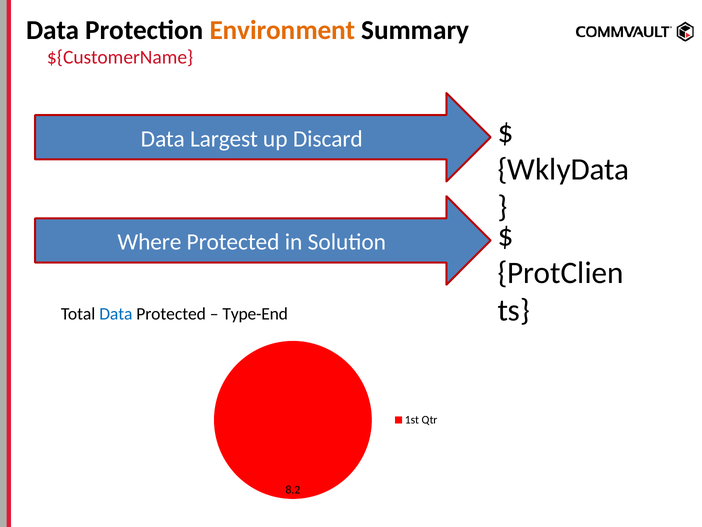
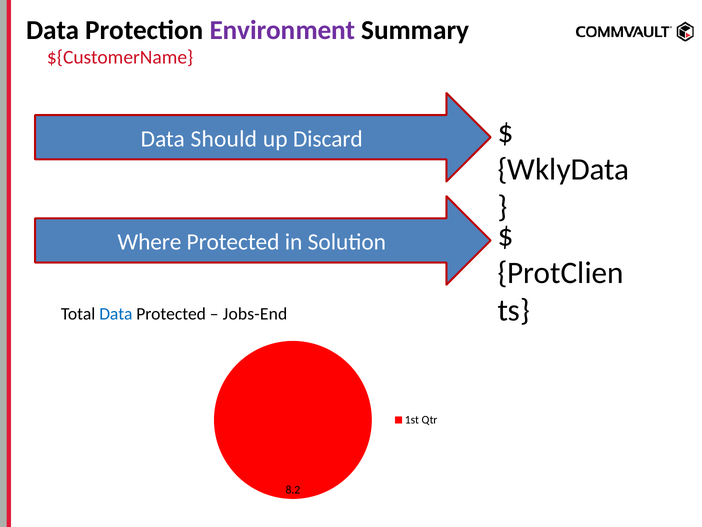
Environment colour: orange -> purple
Largest: Largest -> Should
Type-End: Type-End -> Jobs-End
